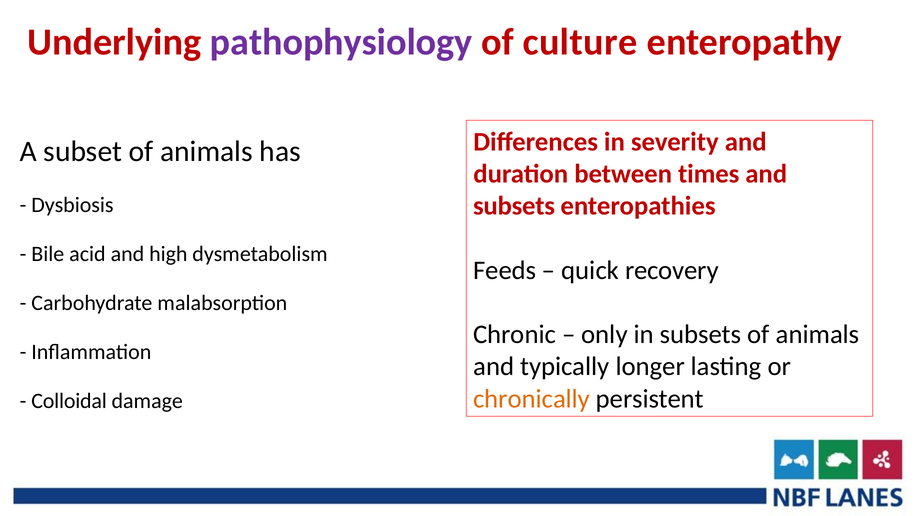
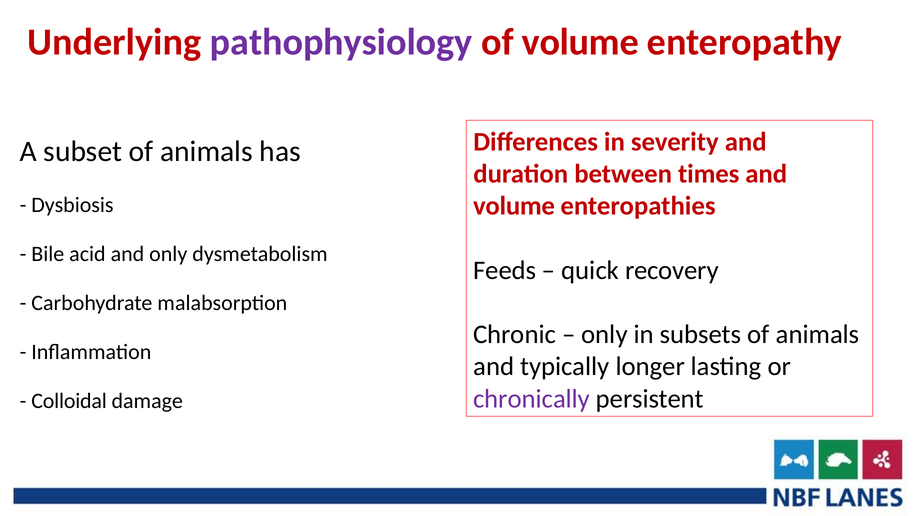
of culture: culture -> volume
subsets at (514, 206): subsets -> volume
and high: high -> only
chronically colour: orange -> purple
